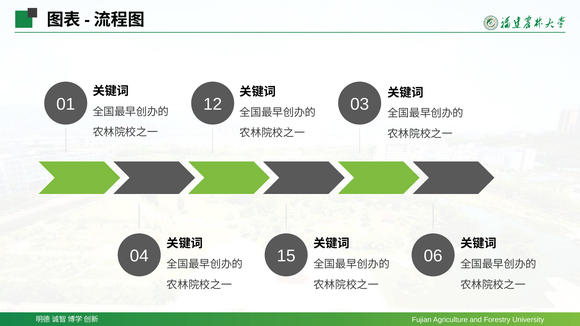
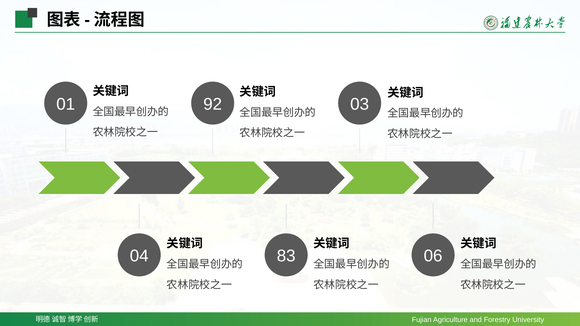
12: 12 -> 92
15: 15 -> 83
